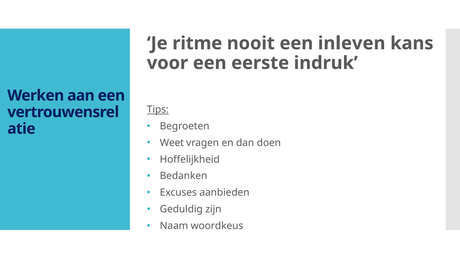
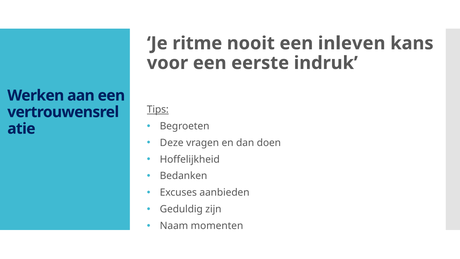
Weet: Weet -> Deze
woordkeus: woordkeus -> momenten
